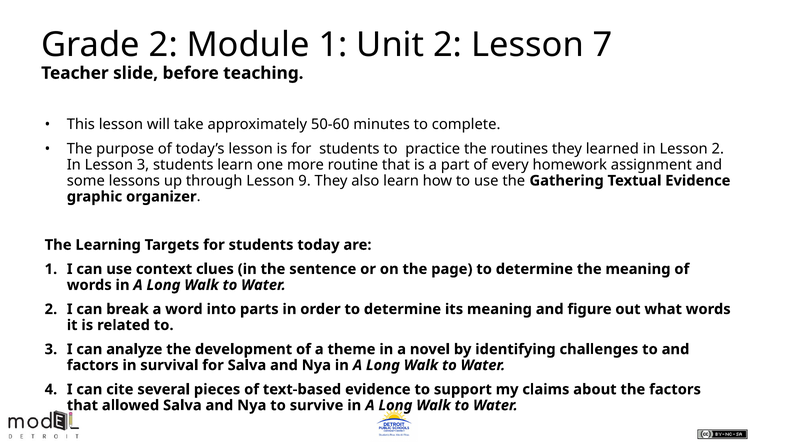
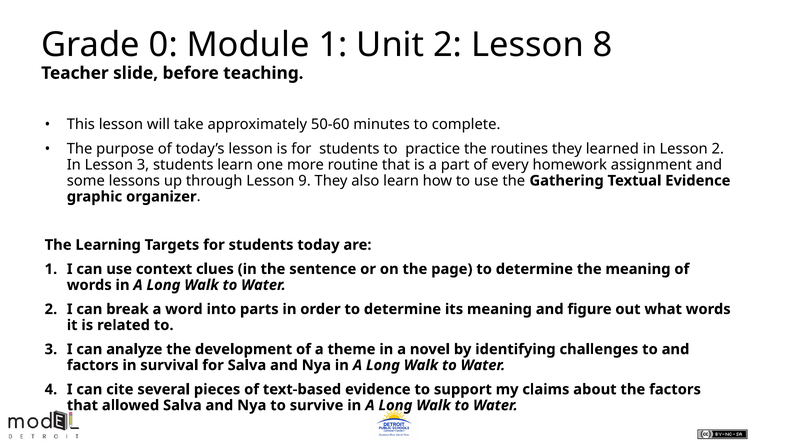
Grade 2: 2 -> 0
7: 7 -> 8
